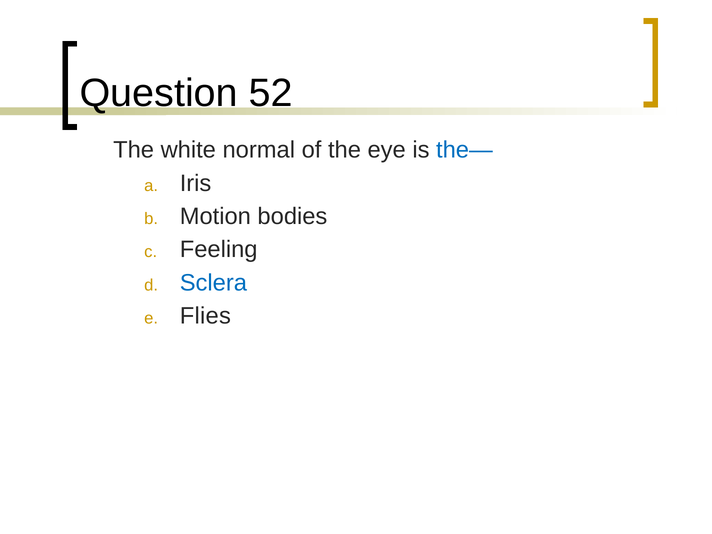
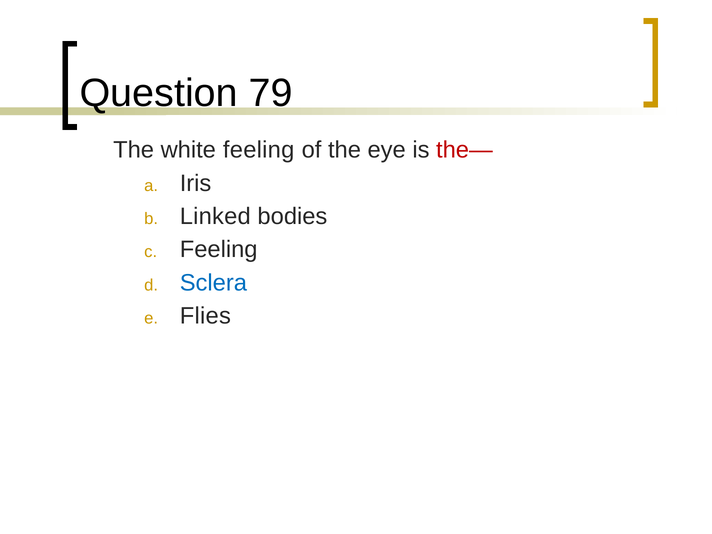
52: 52 -> 79
white normal: normal -> feeling
the— colour: blue -> red
Motion: Motion -> Linked
